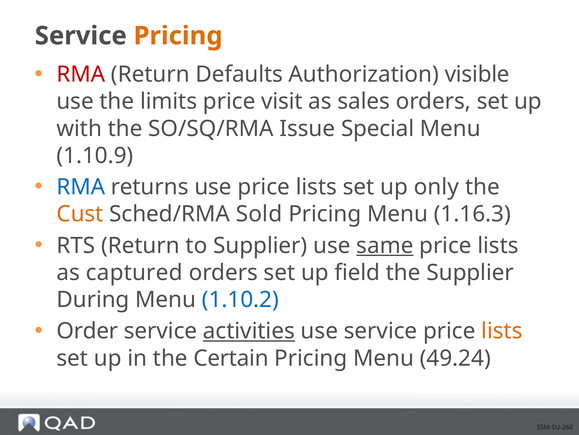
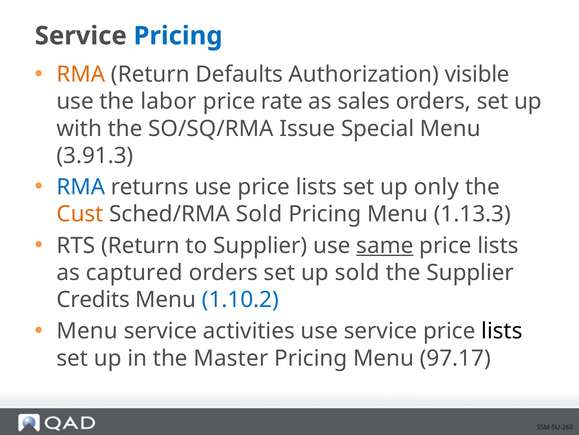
Pricing at (178, 36) colour: orange -> blue
RMA at (81, 74) colour: red -> orange
limits: limits -> labor
visit: visit -> rate
1.10.9: 1.10.9 -> 3.91.3
1.16.3: 1.16.3 -> 1.13.3
up field: field -> sold
During: During -> Credits
Order at (87, 331): Order -> Menu
activities underline: present -> none
lists at (502, 331) colour: orange -> black
Certain: Certain -> Master
49.24: 49.24 -> 97.17
